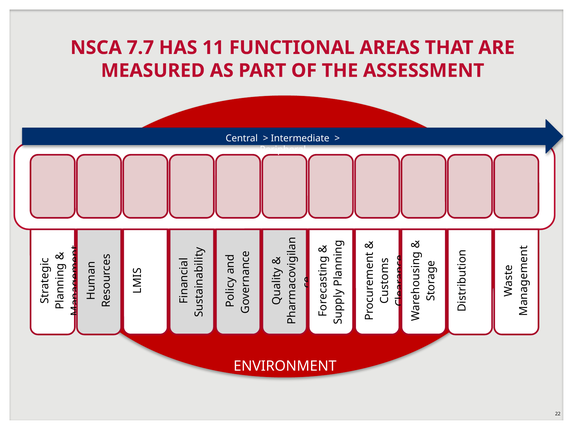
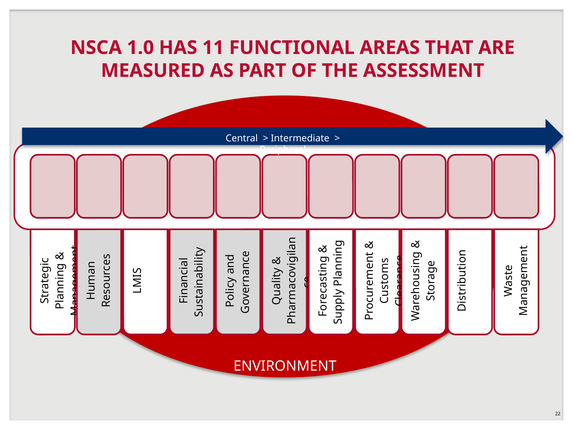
7.7: 7.7 -> 1.0
